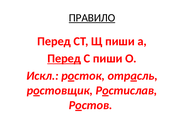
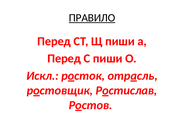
Перед at (64, 59) underline: present -> none
